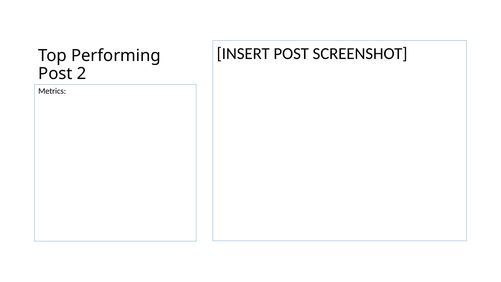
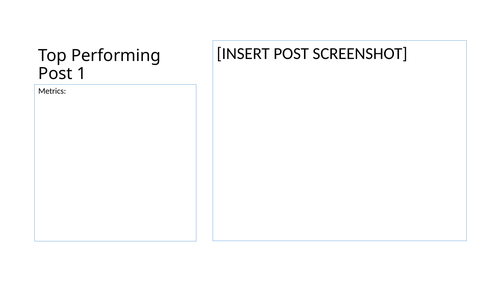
2: 2 -> 1
